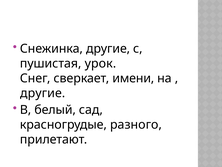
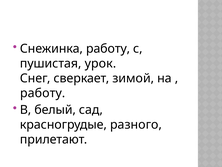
Снежинка другие: другие -> работу
имени: имени -> зимой
другие at (43, 93): другие -> работу
